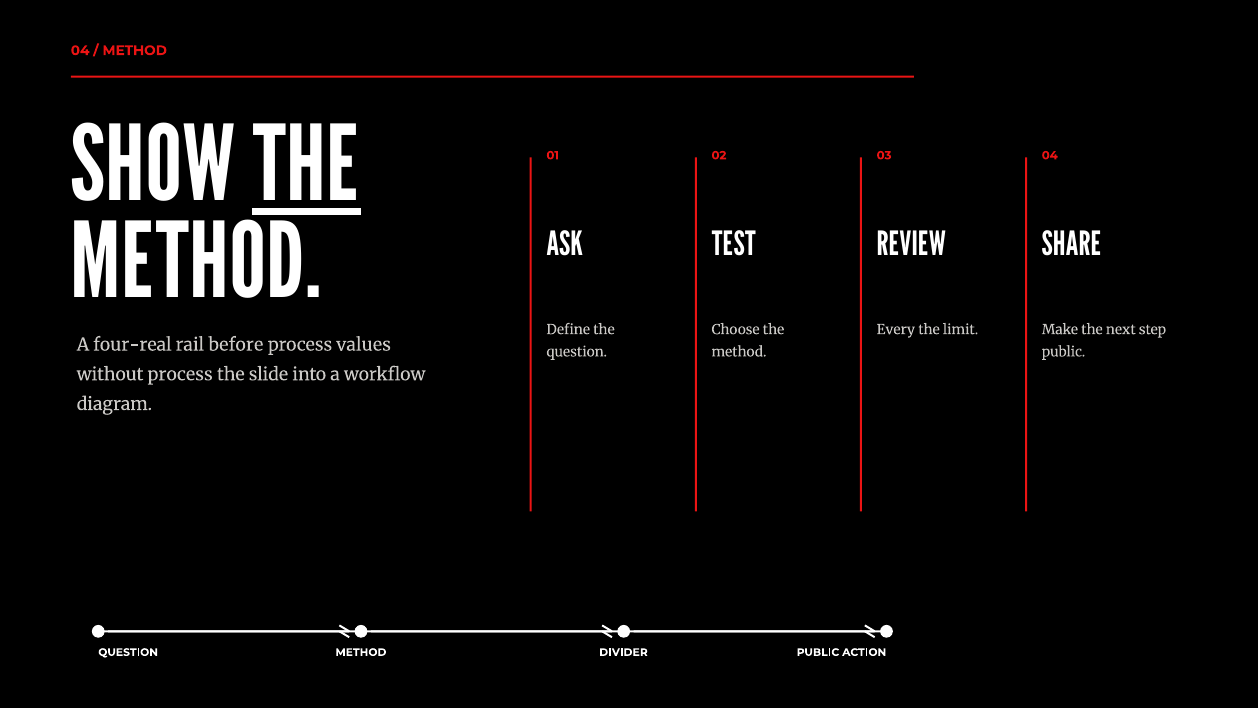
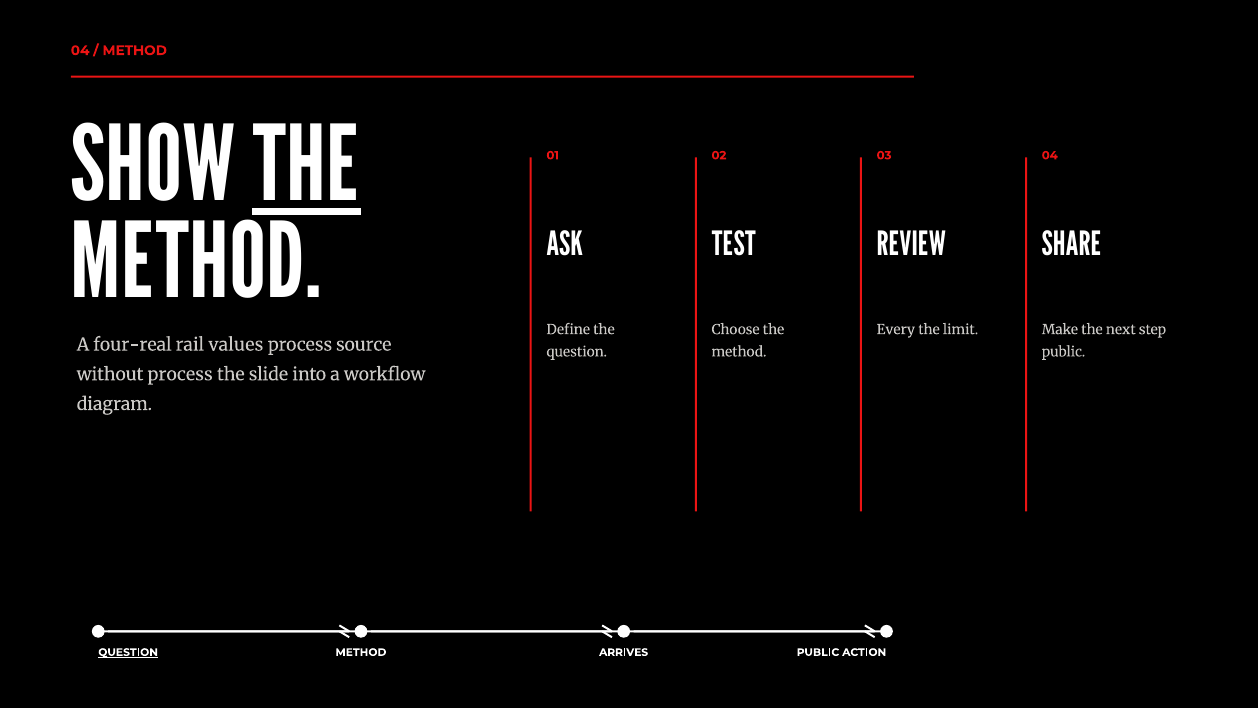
before: before -> values
values: values -> source
QUESTION at (128, 652) underline: none -> present
DIVIDER: DIVIDER -> ARRIVES
